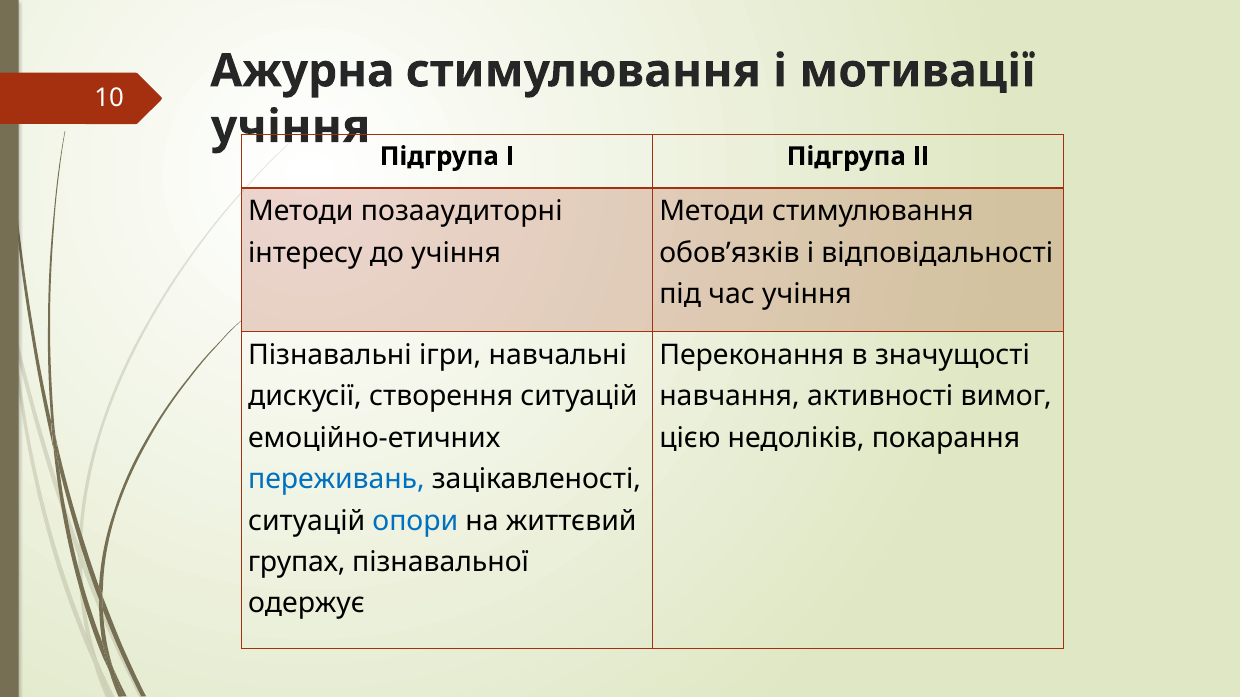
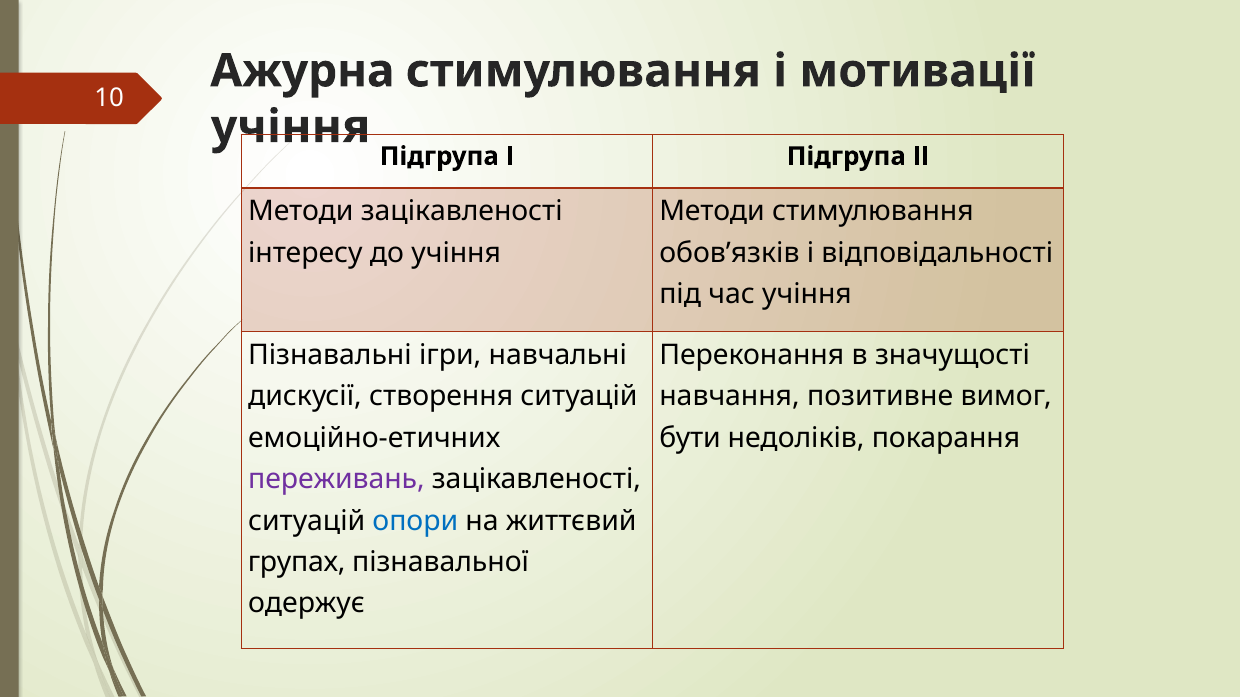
Методи позааудиторні: позааудиторні -> зацікавленості
активності: активності -> позитивне
цією: цією -> бути
переживань colour: blue -> purple
